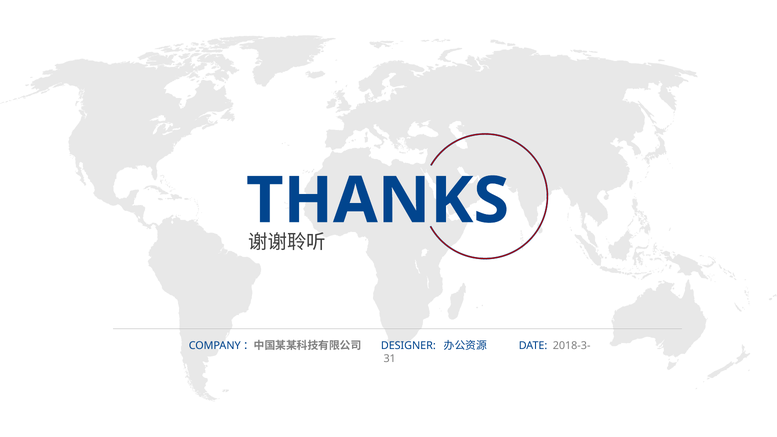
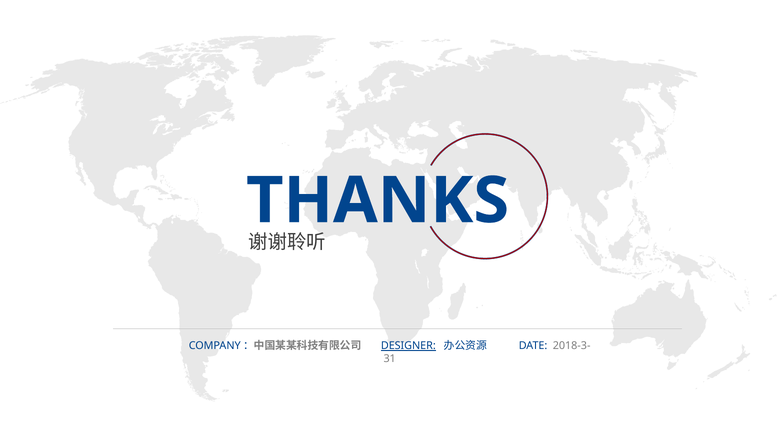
DESIGNER underline: none -> present
